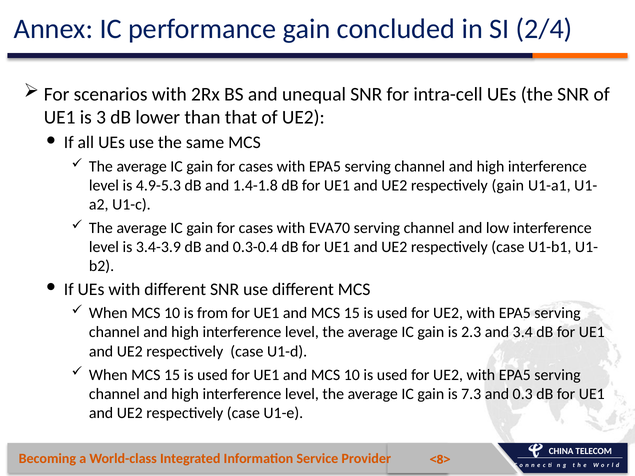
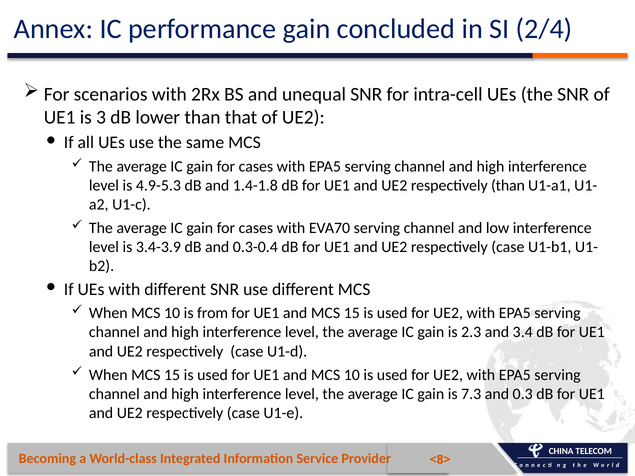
respectively gain: gain -> than
